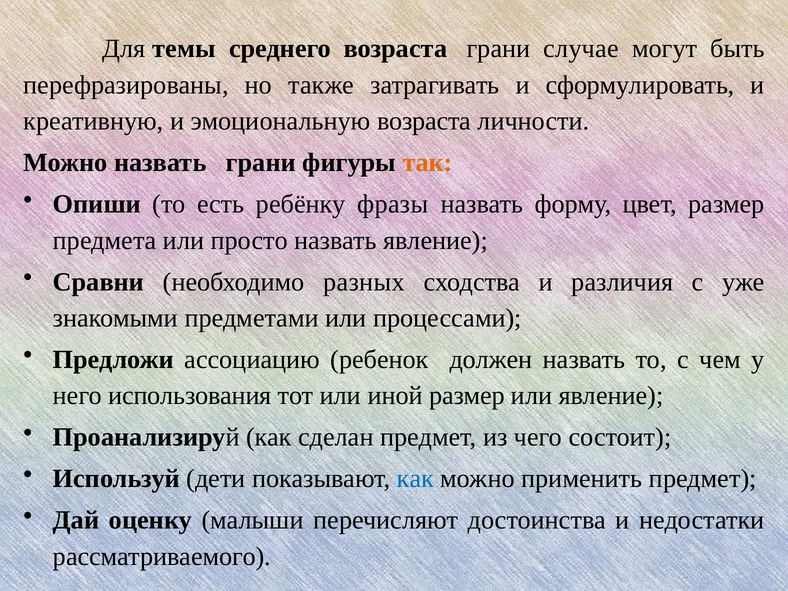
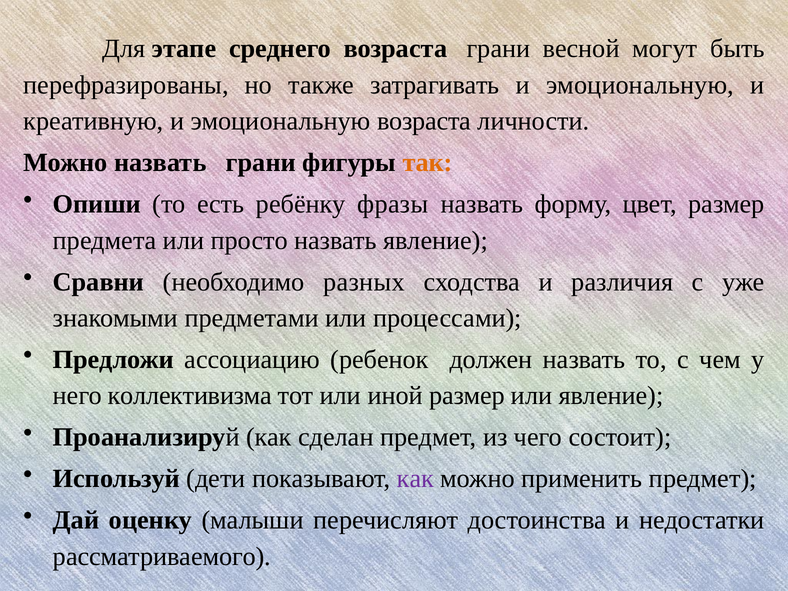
темы: темы -> этапе
случае: случае -> весной
затрагивать и сформулировать: сформулировать -> эмоциональную
использования: использования -> коллективизма
как at (415, 479) colour: blue -> purple
